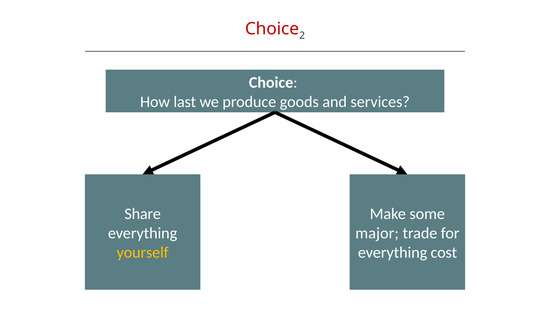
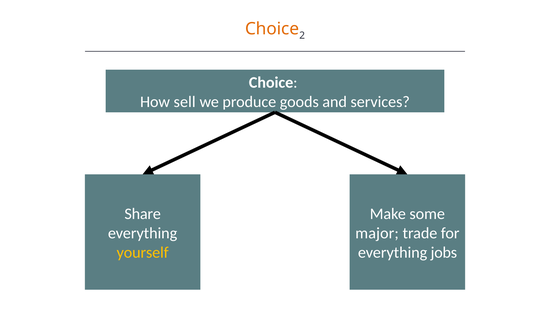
Choice at (272, 29) colour: red -> orange
last: last -> sell
cost: cost -> jobs
